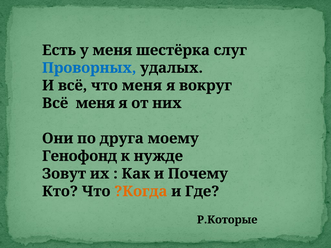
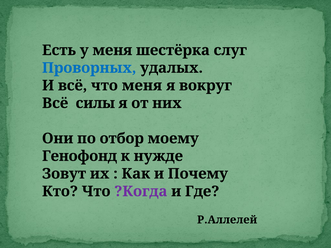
Всё меня: меня -> силы
друга: друга -> отбор
?Когда colour: orange -> purple
Р.Которые: Р.Которые -> Р.Аллелей
